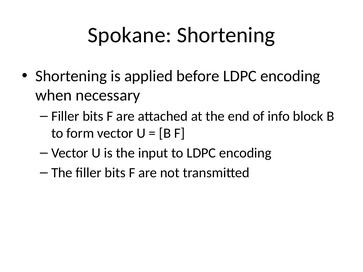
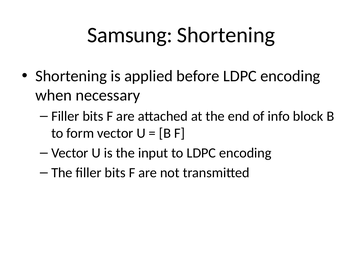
Spokane: Spokane -> Samsung
